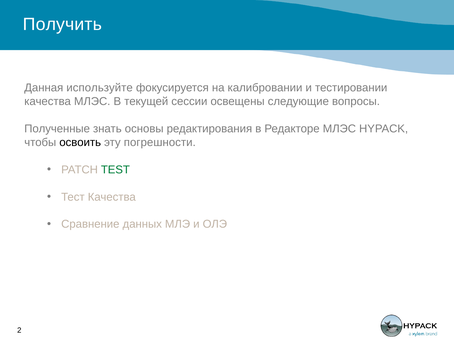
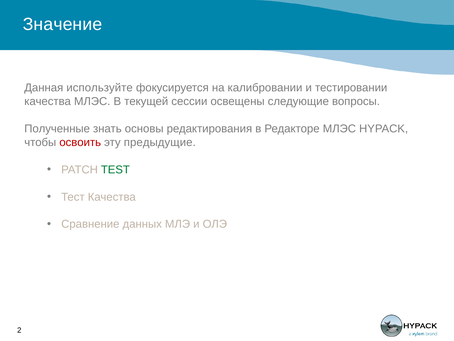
Получить: Получить -> Значение
освоить colour: black -> red
погрешности: погрешности -> предыдущие
